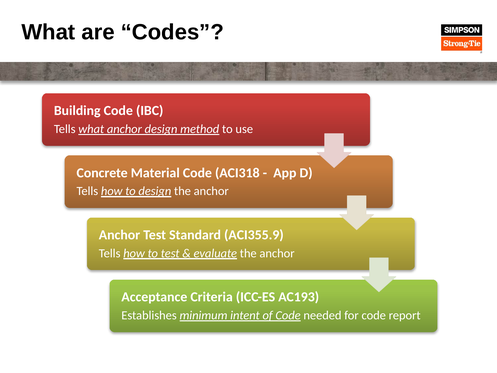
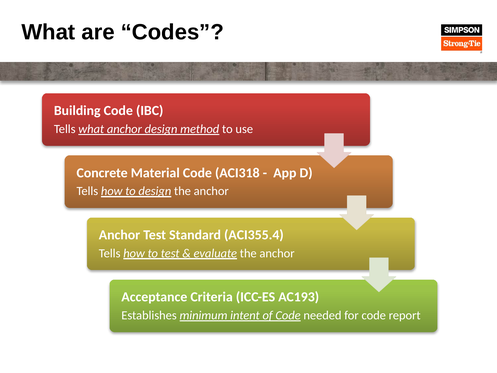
ACI355.9: ACI355.9 -> ACI355.4
